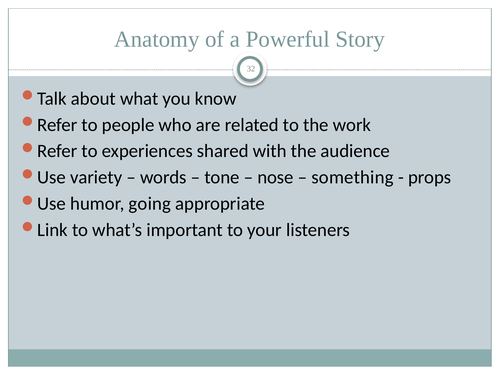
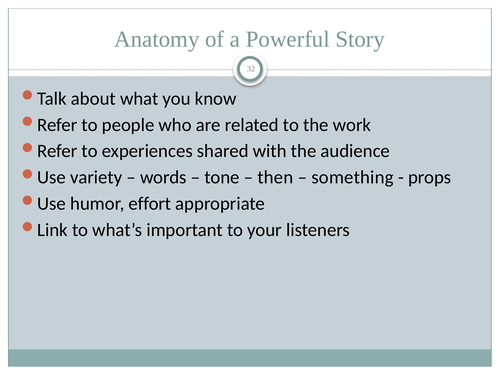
nose: nose -> then
going: going -> effort
